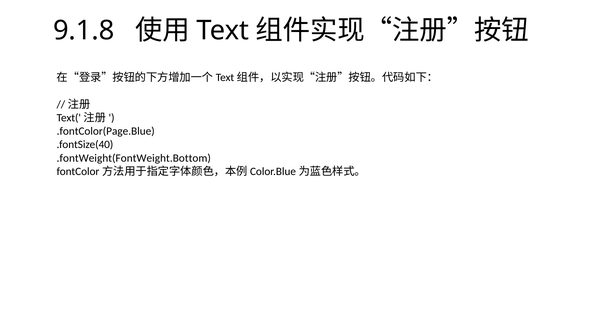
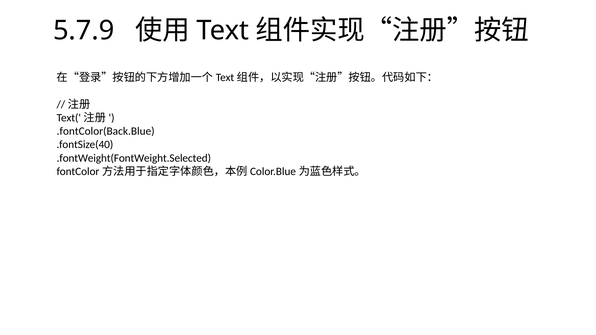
9.1.8: 9.1.8 -> 5.7.9
.fontColor(Page.Blue: .fontColor(Page.Blue -> .fontColor(Back.Blue
.fontWeight(FontWeight.Bottom: .fontWeight(FontWeight.Bottom -> .fontWeight(FontWeight.Selected
